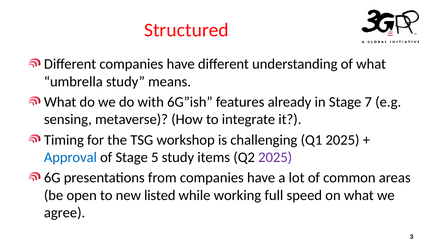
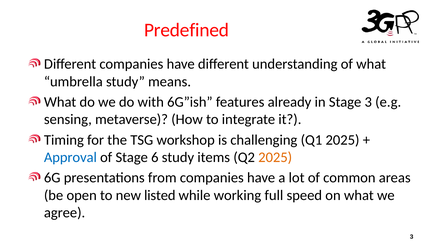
Structured: Structured -> Predefined
Stage 7: 7 -> 3
5: 5 -> 6
2025 at (275, 157) colour: purple -> orange
